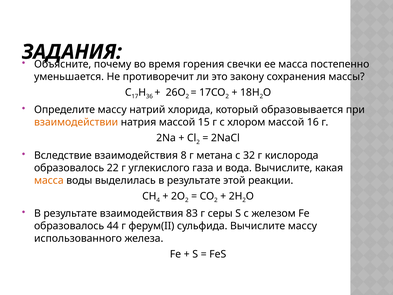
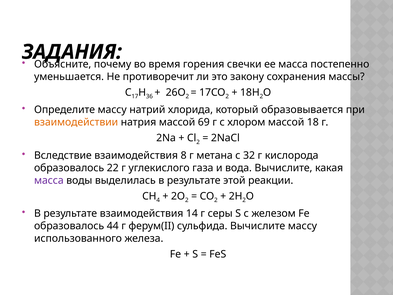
15: 15 -> 69
16: 16 -> 18
масса at (49, 180) colour: orange -> purple
83: 83 -> 14
